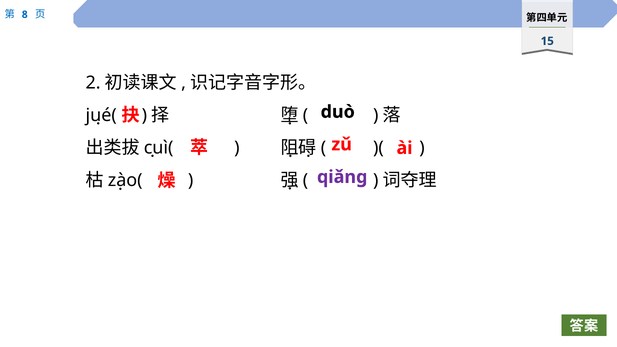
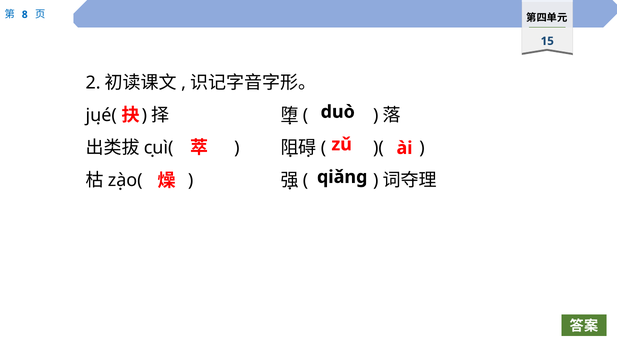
qiǎng colour: purple -> black
